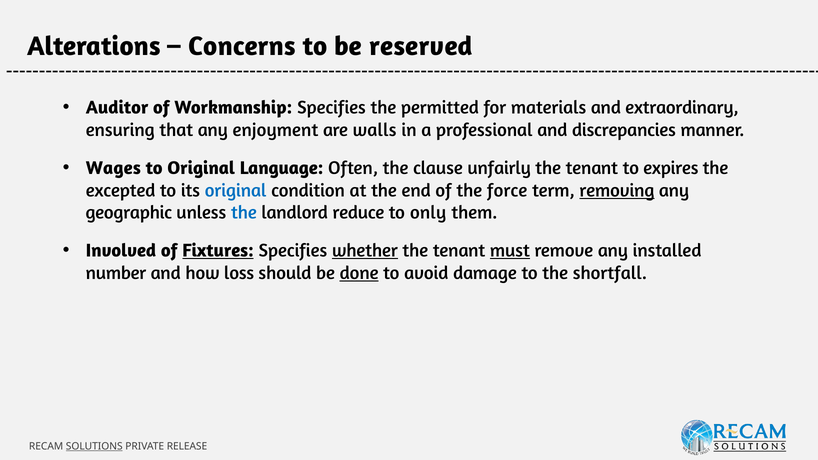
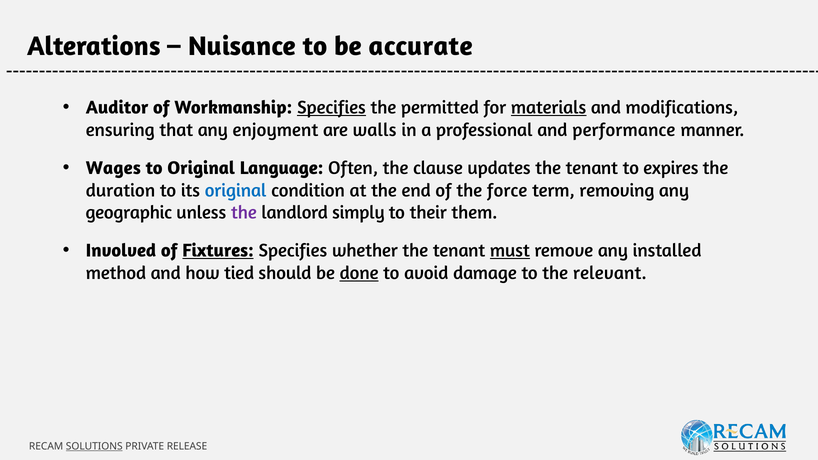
Concerns: Concerns -> Nuisance
reserved: reserved -> accurate
Specifies at (331, 108) underline: none -> present
materials underline: none -> present
extraordinary: extraordinary -> modifications
discrepancies: discrepancies -> performance
unfairly: unfairly -> updates
excepted: excepted -> duration
removing underline: present -> none
the at (244, 213) colour: blue -> purple
reduce: reduce -> simply
only: only -> their
whether underline: present -> none
number: number -> method
loss: loss -> tied
shortfall: shortfall -> relevant
